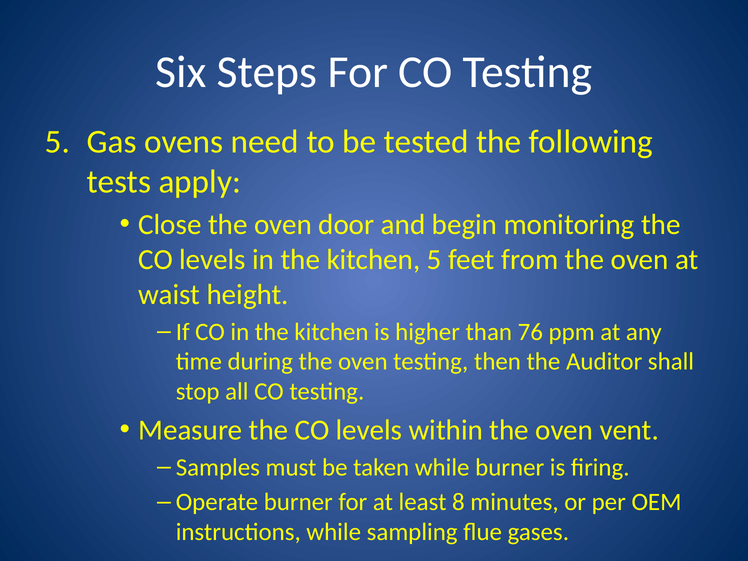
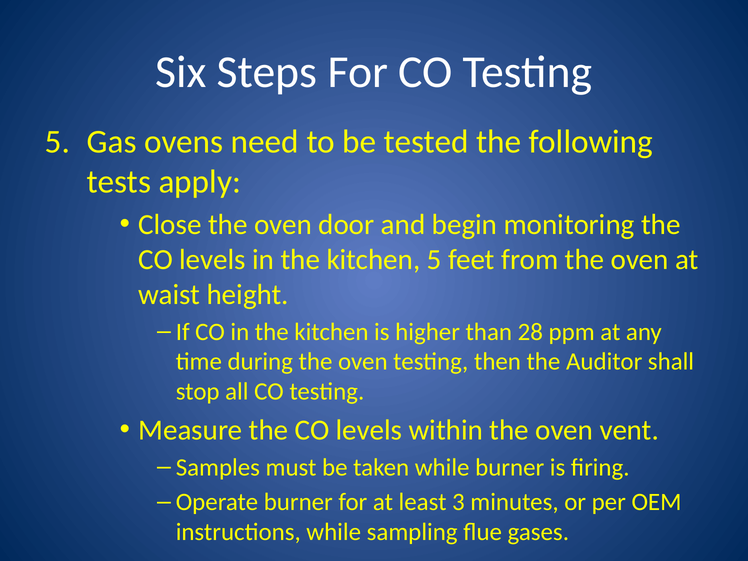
76: 76 -> 28
8: 8 -> 3
